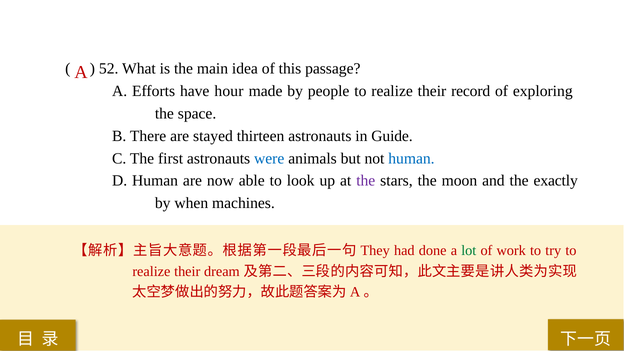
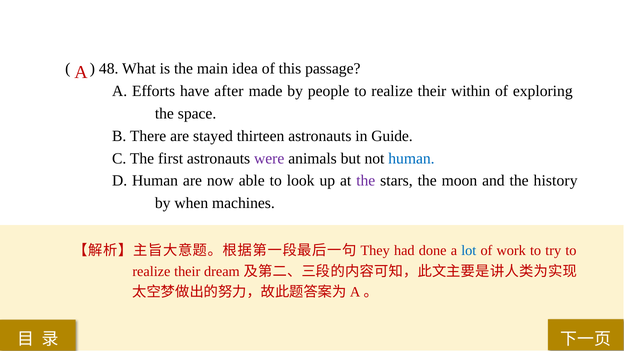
52: 52 -> 48
hour: hour -> after
record: record -> within
were colour: blue -> purple
exactly: exactly -> history
lot colour: green -> blue
